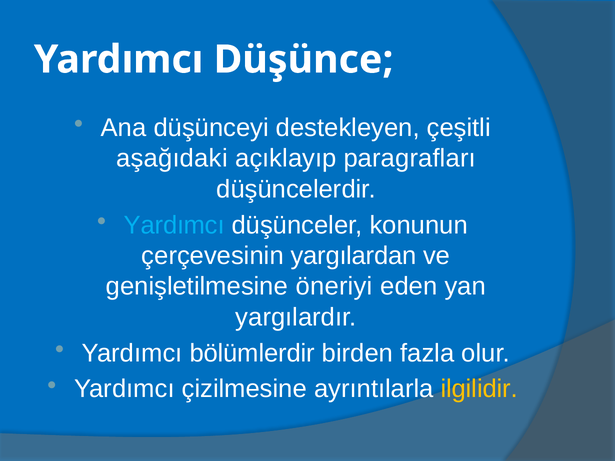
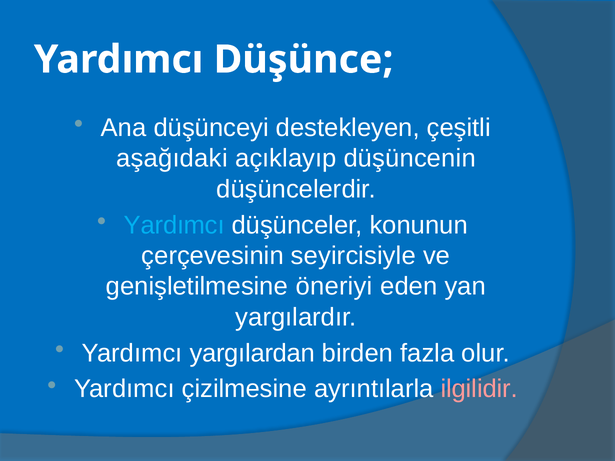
paragrafları: paragrafları -> düşüncenin
yargılardan: yargılardan -> seyircisiyle
bölümlerdir: bölümlerdir -> yargılardan
ilgilidir colour: yellow -> pink
